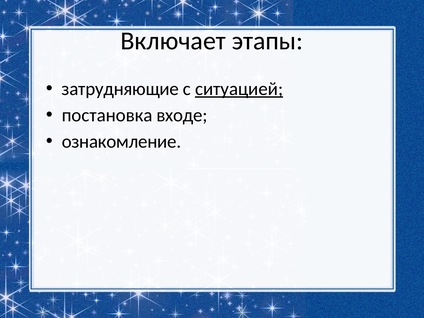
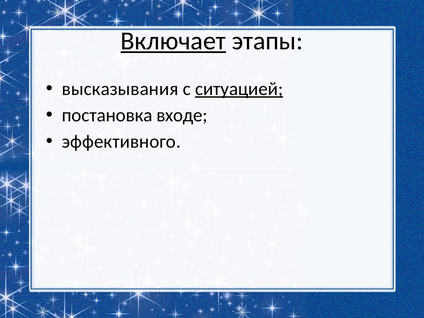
Включает underline: none -> present
затрудняющие: затрудняющие -> высказывания
ознакомление: ознакомление -> эффективного
